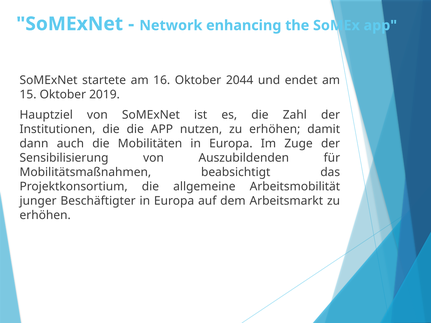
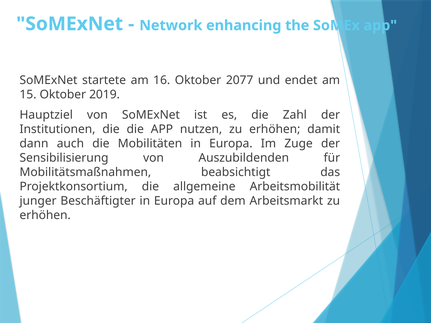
2044: 2044 -> 2077
